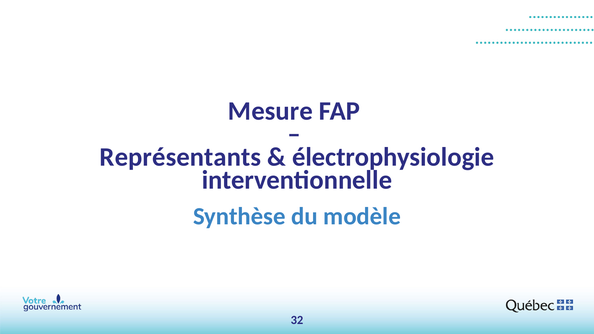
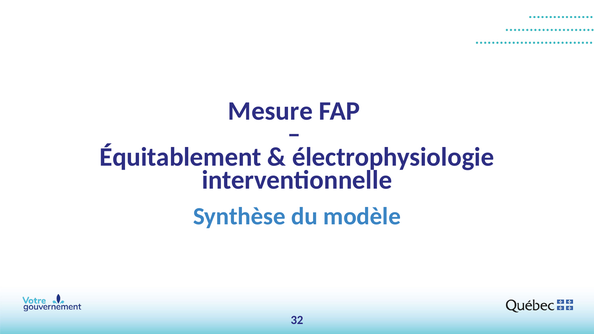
Représentants: Représentants -> Équitablement
